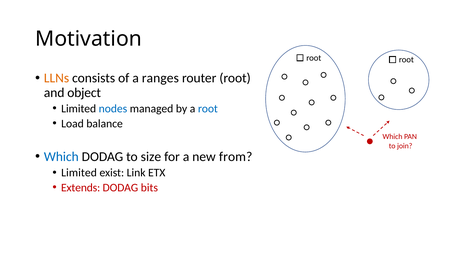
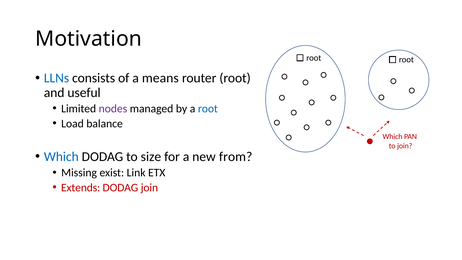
LLNs colour: orange -> blue
ranges: ranges -> means
object: object -> useful
nodes colour: blue -> purple
Limited at (79, 173): Limited -> Missing
DODAG bits: bits -> join
